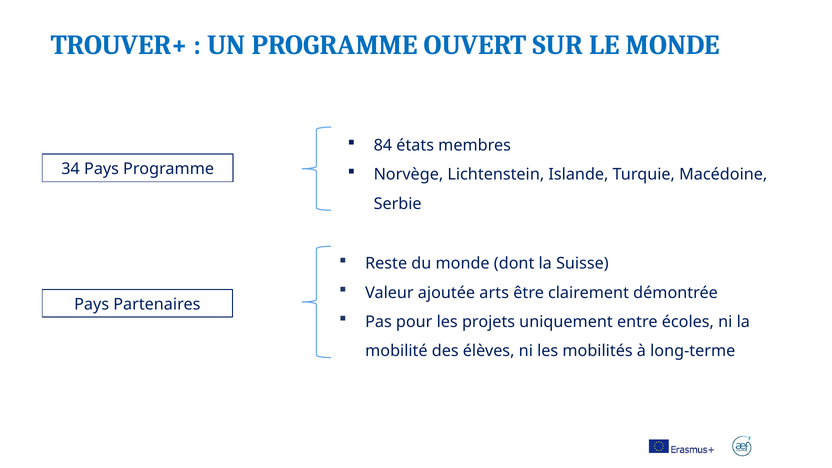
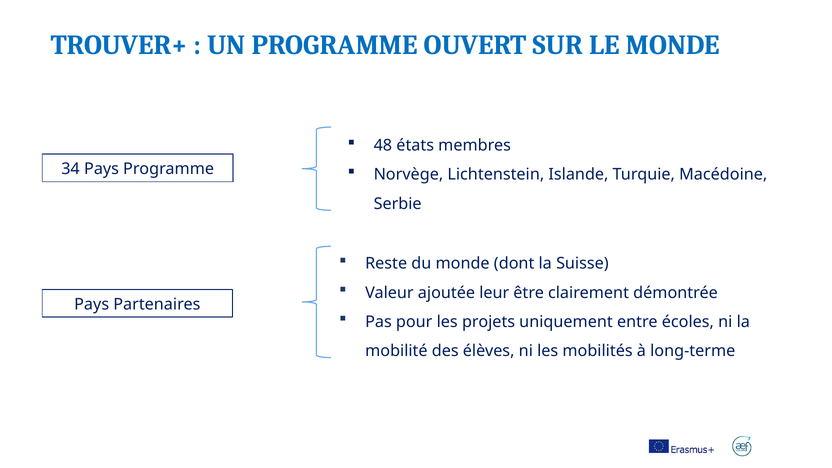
84: 84 -> 48
arts: arts -> leur
